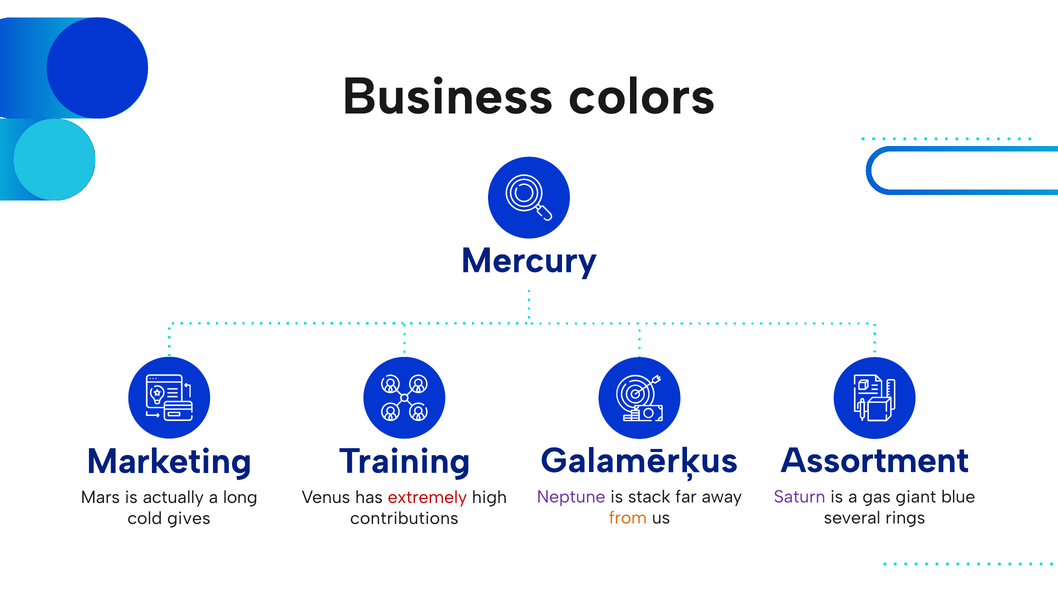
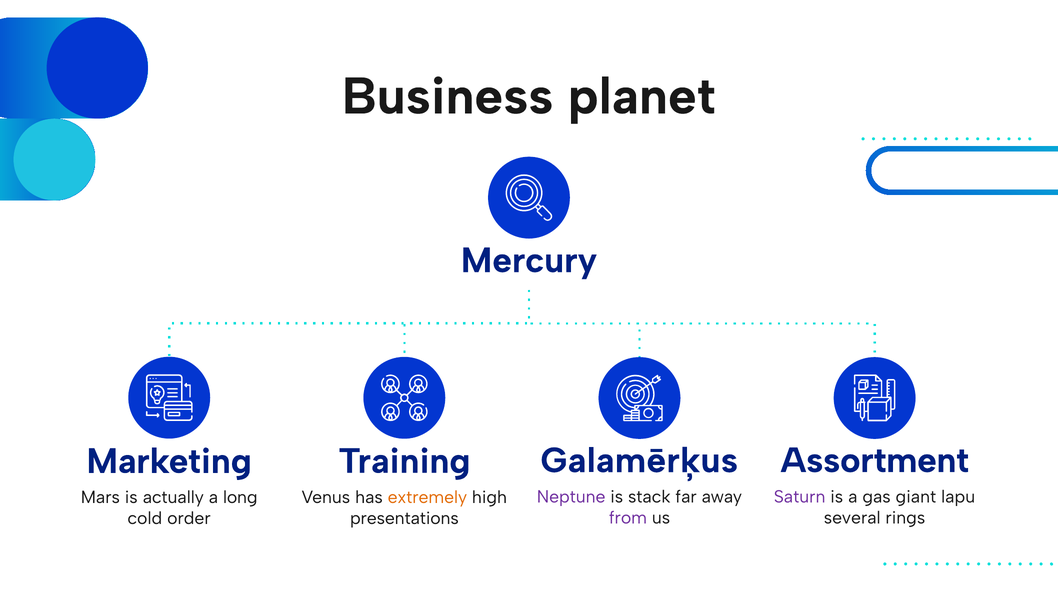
colors: colors -> planet
blue: blue -> lapu
extremely colour: red -> orange
from colour: orange -> purple
contributions: contributions -> presentations
gives: gives -> order
